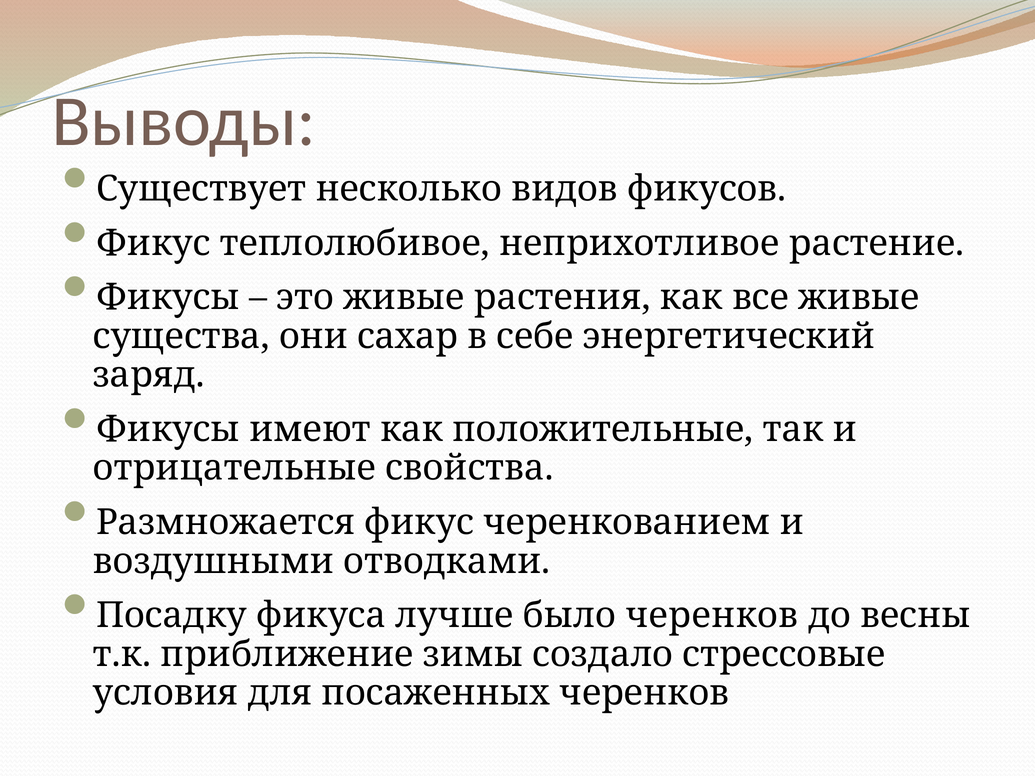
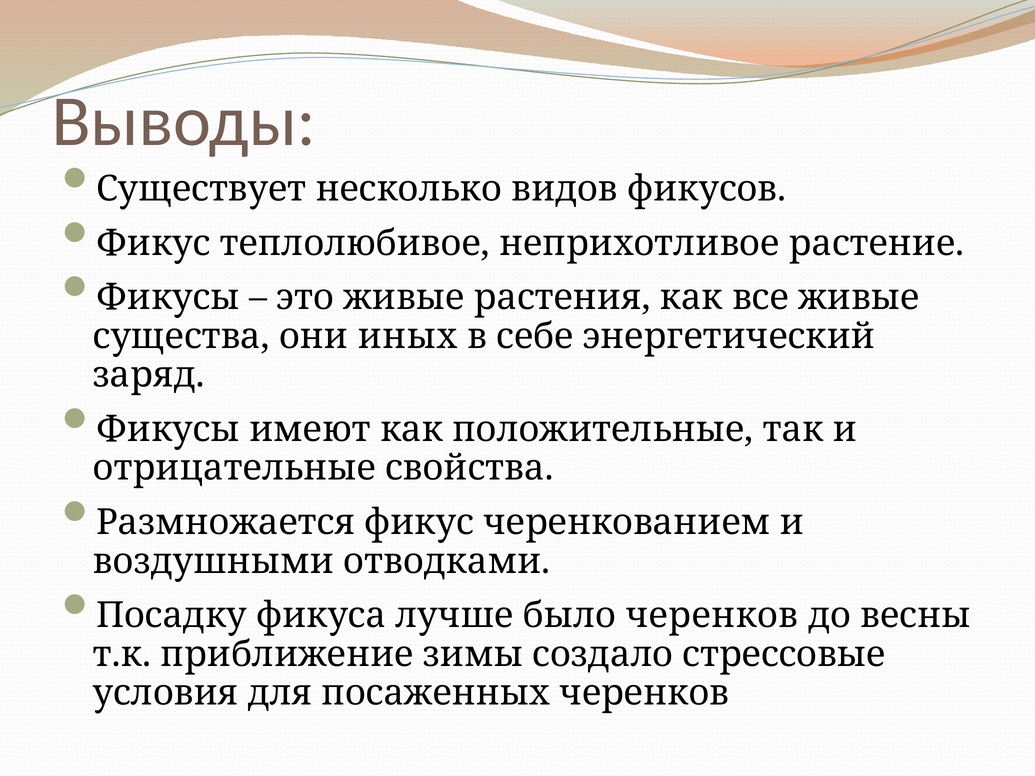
сахар: сахар -> иных
